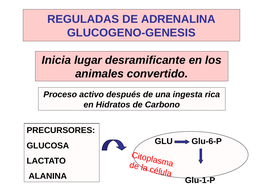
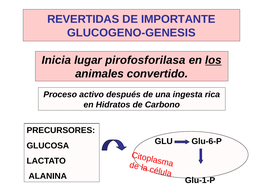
REGULADAS: REGULADAS -> REVERTIDAS
ADRENALINA: ADRENALINA -> IMPORTANTE
desramificante: desramificante -> pirofosforilasa
los underline: none -> present
